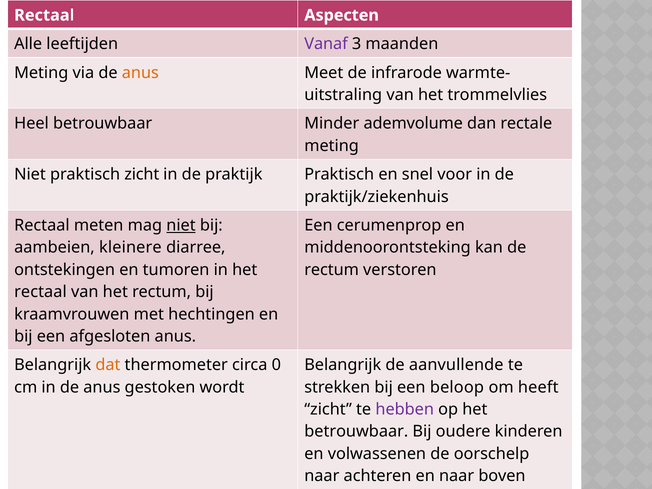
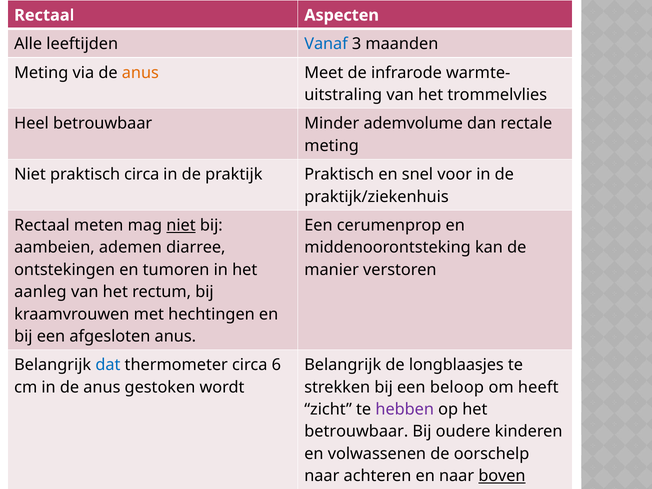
Vanaf colour: purple -> blue
praktisch zicht: zicht -> circa
kleinere: kleinere -> ademen
rectum at (332, 270): rectum -> manier
rectaal at (40, 292): rectaal -> aanleg
dat colour: orange -> blue
0: 0 -> 6
aanvullende: aanvullende -> longblaasjes
boven underline: none -> present
